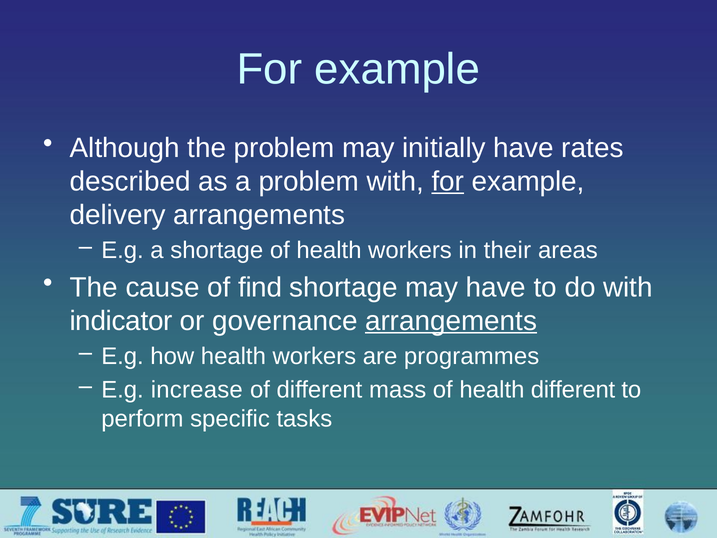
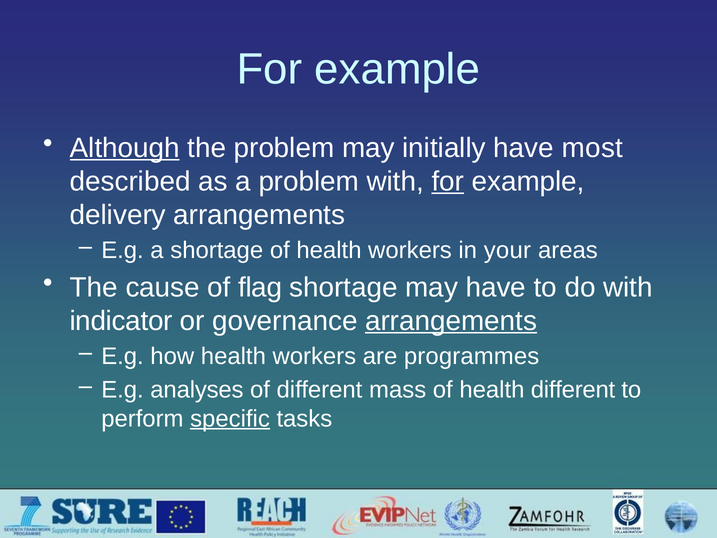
Although underline: none -> present
rates: rates -> most
their: their -> your
find: find -> flag
increase: increase -> analyses
specific underline: none -> present
